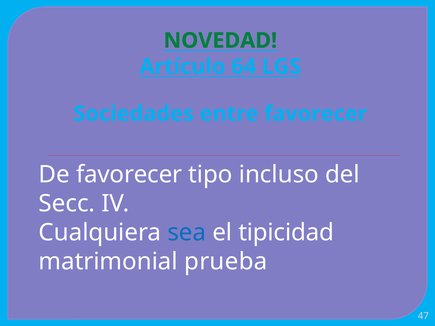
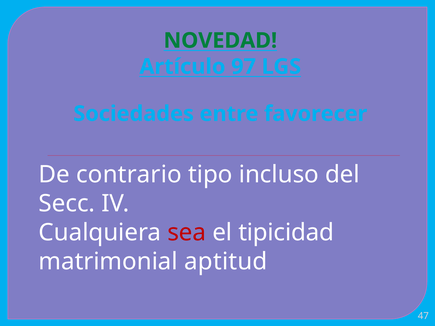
64: 64 -> 97
De favorecer: favorecer -> contrario
sea colour: blue -> red
prueba: prueba -> aptitud
